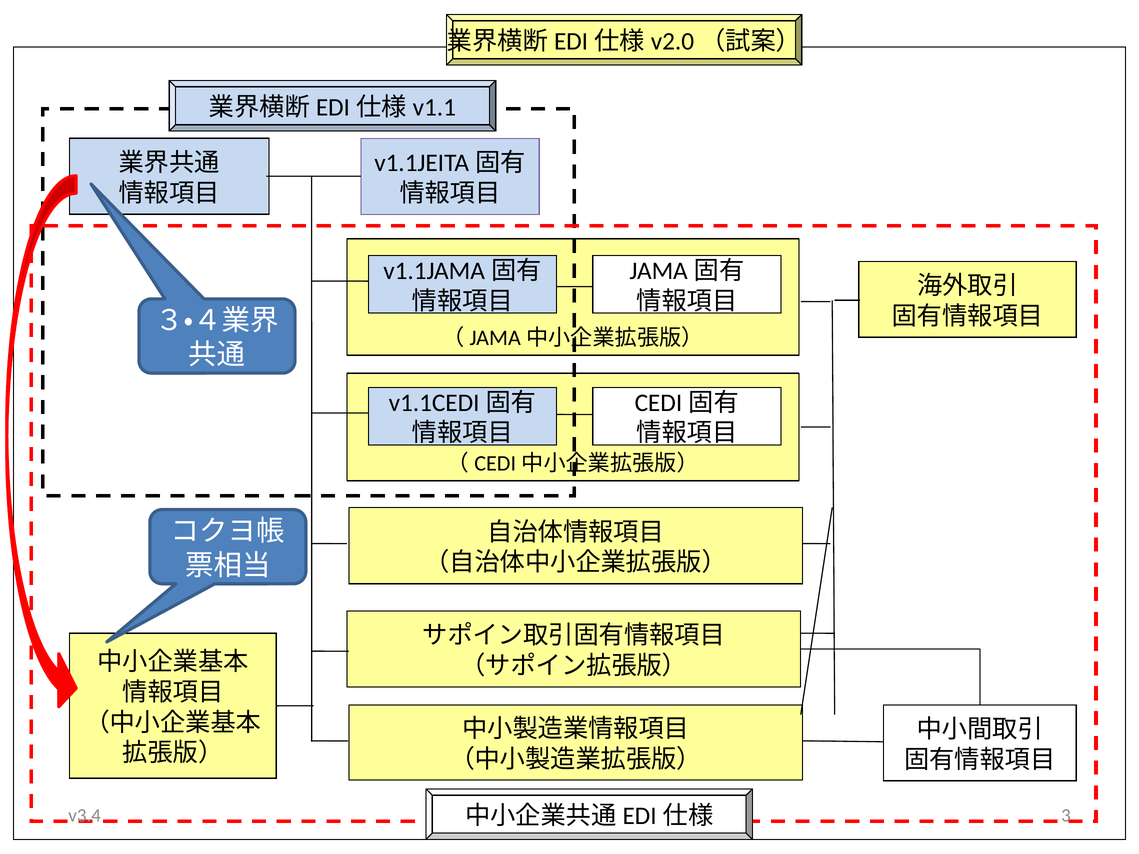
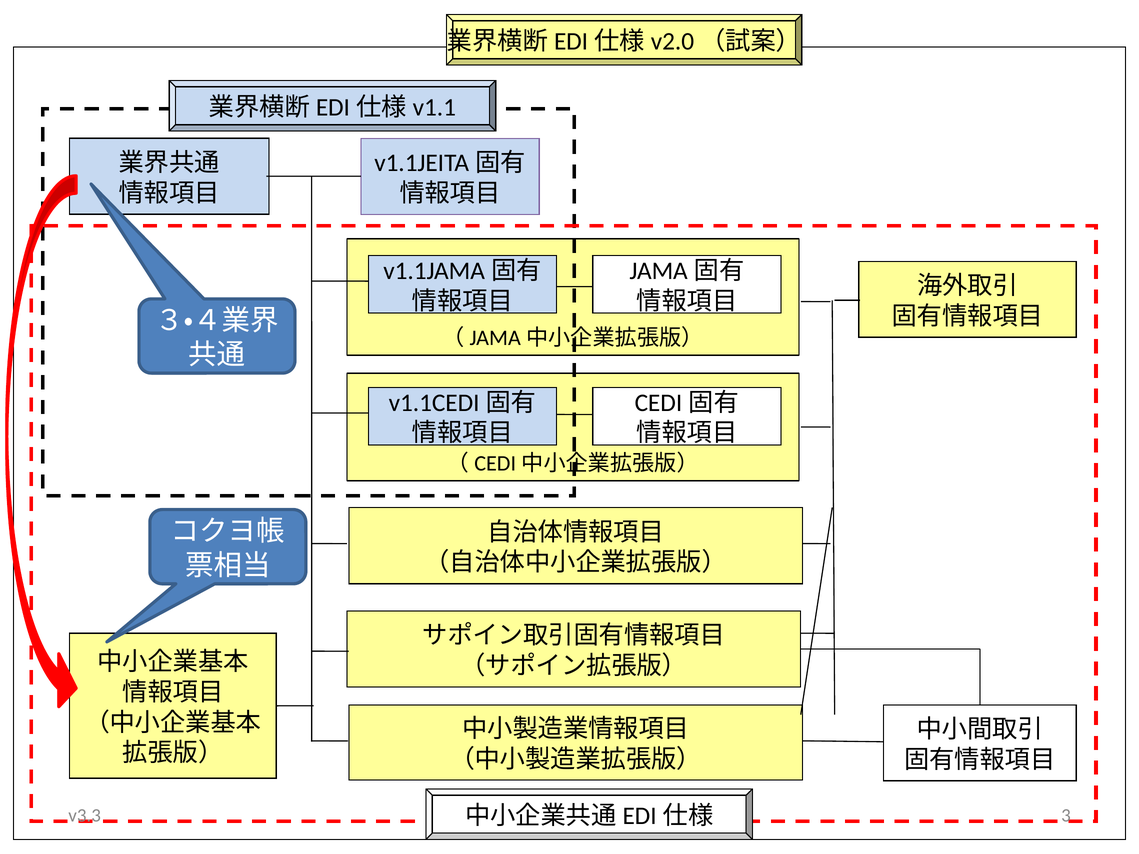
v3.4: v3.4 -> v3.3
